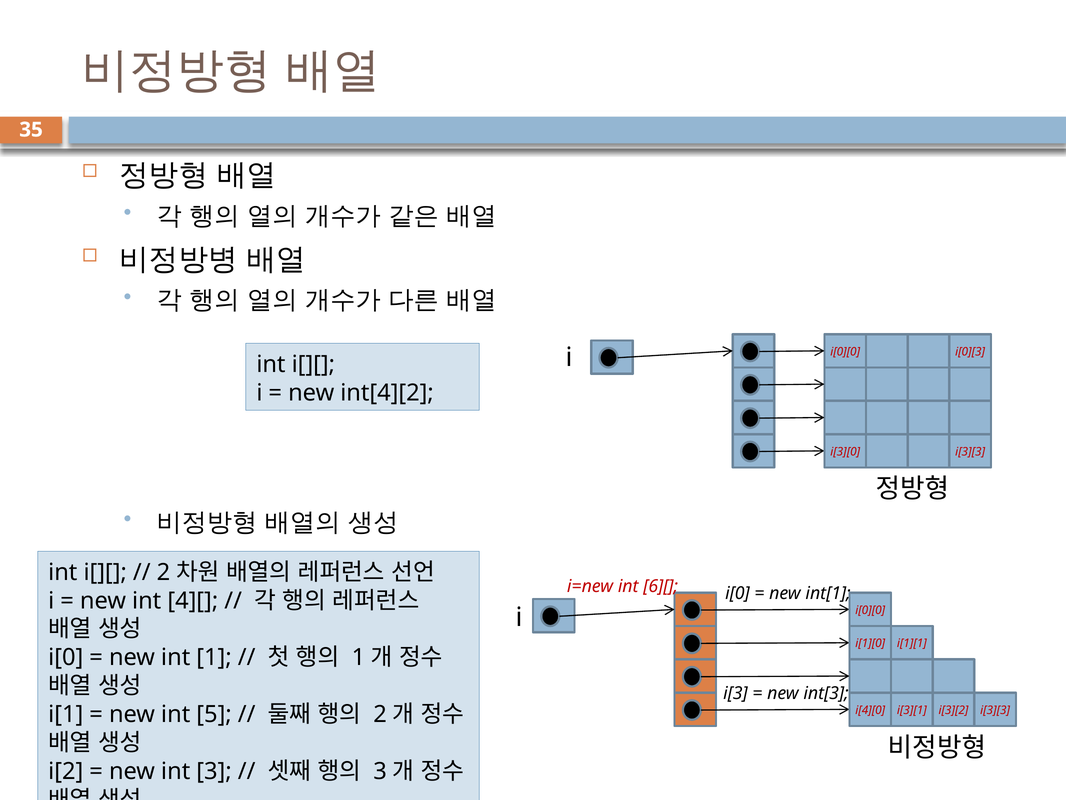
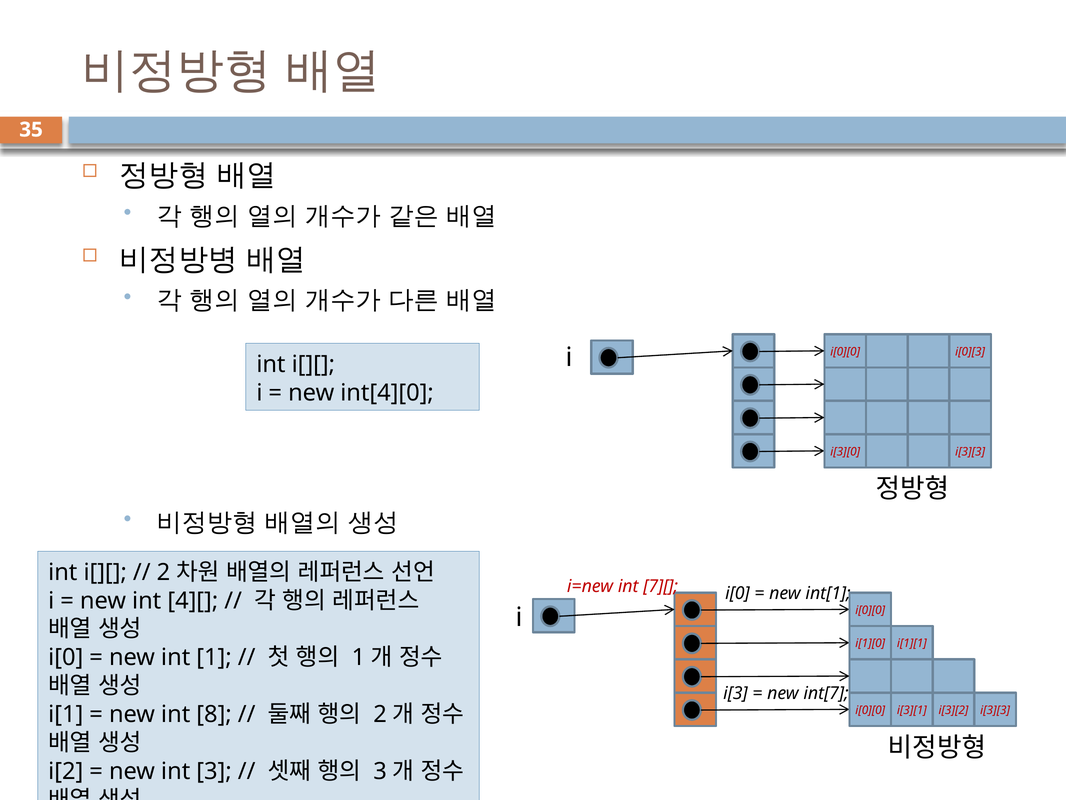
int[4][2: int[4][2 -> int[4][0
6][: 6][ -> 7][
int[3: int[3 -> int[7
i[4][0 at (870, 710): i[4][0 -> i[0][0
5: 5 -> 8
